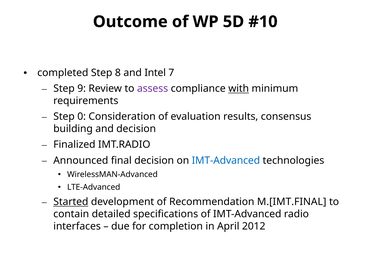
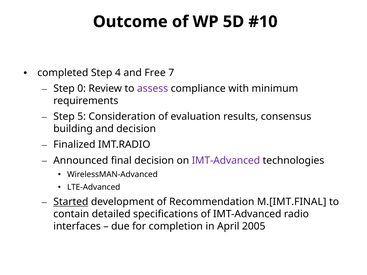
8: 8 -> 4
Intel: Intel -> Free
9: 9 -> 0
with underline: present -> none
0: 0 -> 5
IMT-Advanced at (226, 161) colour: blue -> purple
2012: 2012 -> 2005
